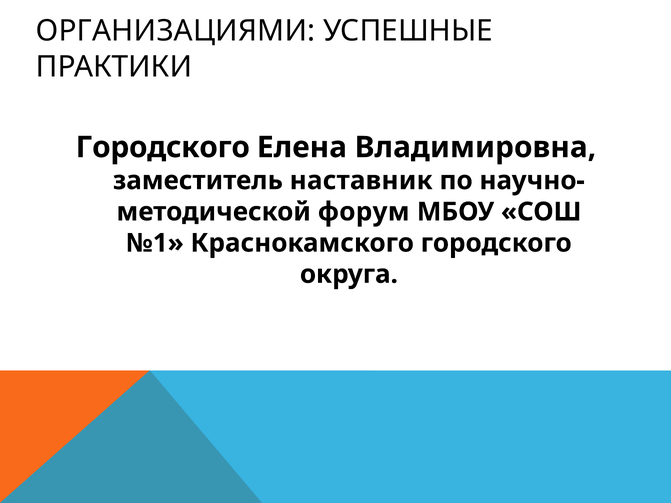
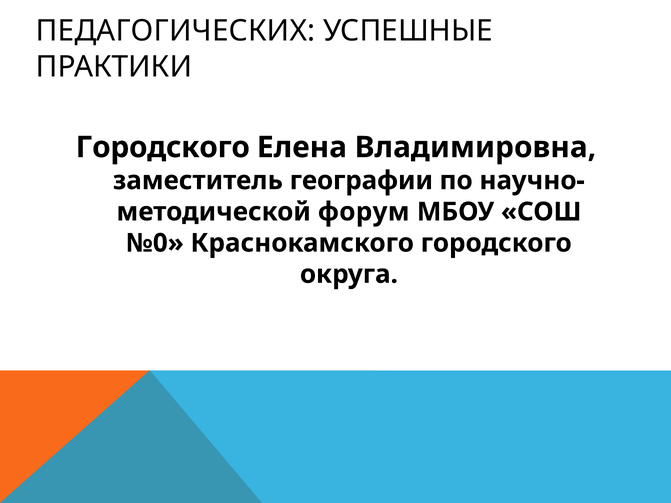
ОРГАНИЗАЦИЯМИ: ОРГАНИЗАЦИЯМИ -> ПЕДАГОГИЧЕСКИХ
наставник: наставник -> географии
№1: №1 -> №0
